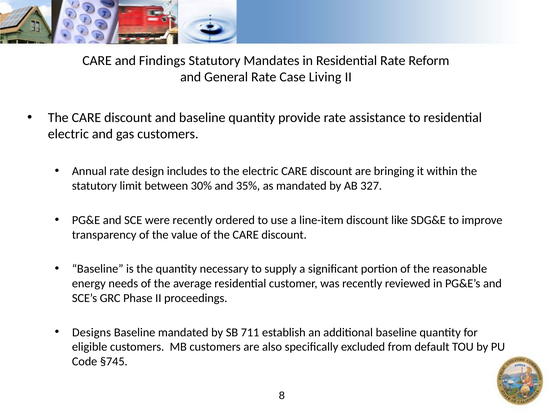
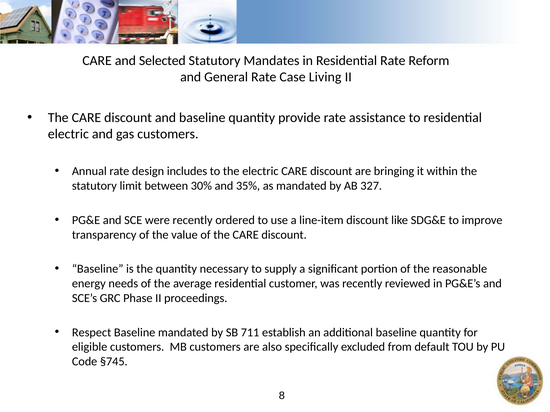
Findings: Findings -> Selected
Designs: Designs -> Respect
